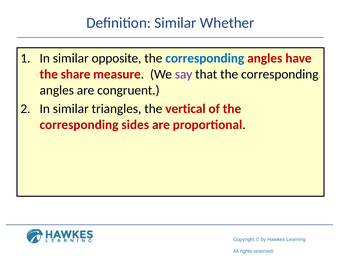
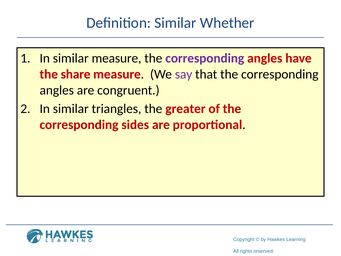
similar opposite: opposite -> measure
corresponding at (205, 58) colour: blue -> purple
vertical: vertical -> greater
